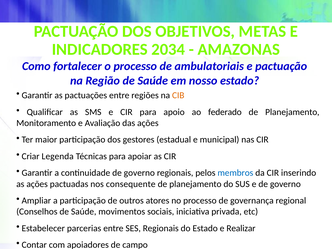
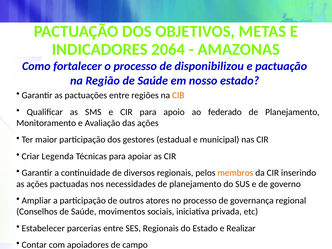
2034: 2034 -> 2064
ambulatoriais: ambulatoriais -> disponibilizou
continuidade de governo: governo -> diversos
membros colour: blue -> orange
consequente: consequente -> necessidades
